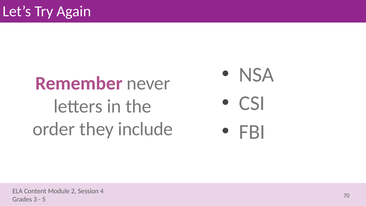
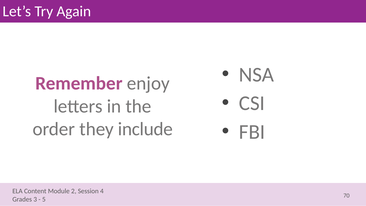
never: never -> enjoy
